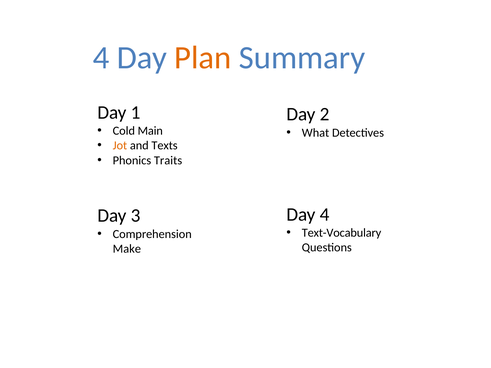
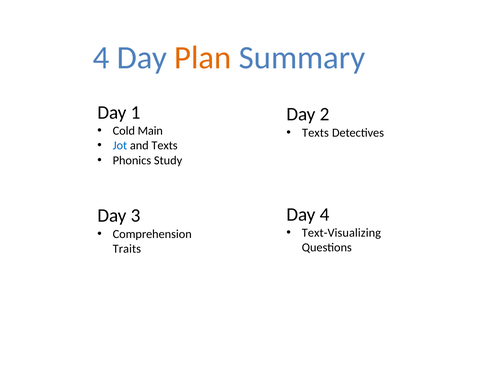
What at (316, 133): What -> Texts
Jot colour: orange -> blue
Traits: Traits -> Study
Text-Vocabulary: Text-Vocabulary -> Text-Visualizing
Make: Make -> Traits
